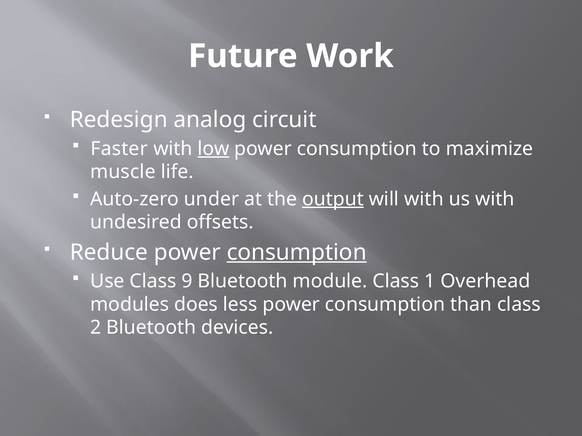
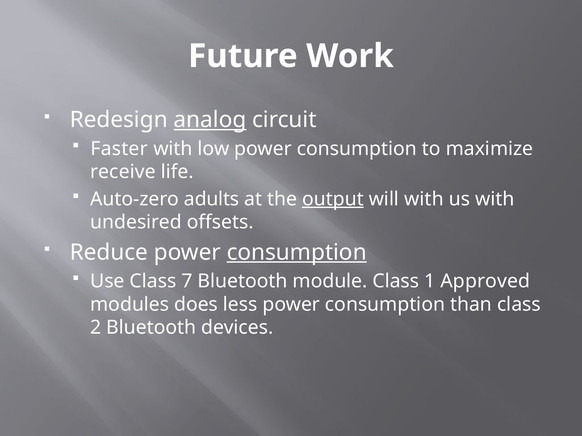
analog underline: none -> present
low underline: present -> none
muscle: muscle -> receive
under: under -> adults
9: 9 -> 7
Overhead: Overhead -> Approved
